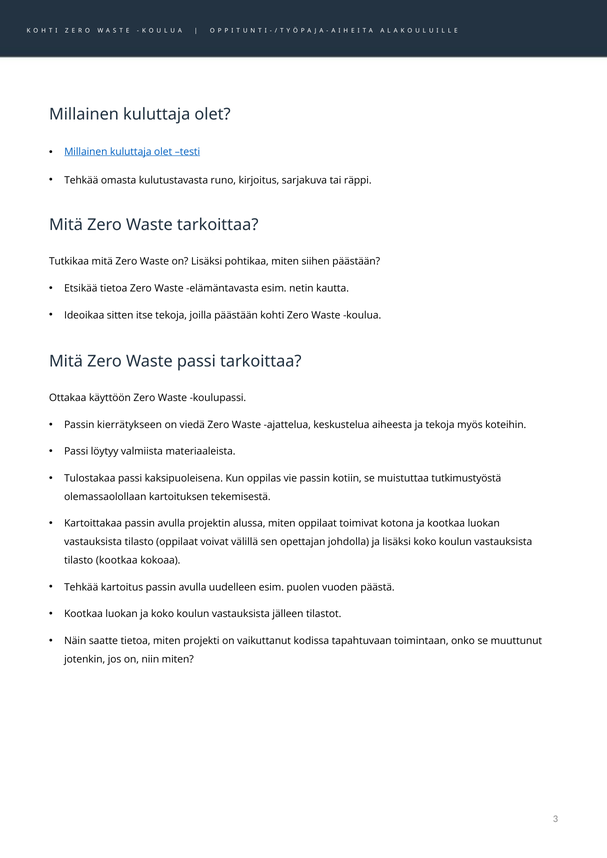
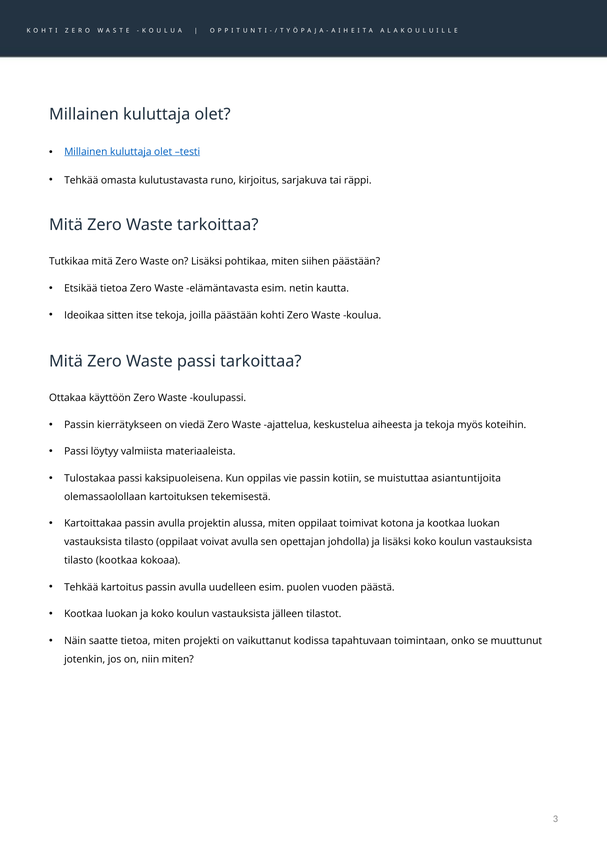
tutkimustyöstä: tutkimustyöstä -> asiantuntijoita
voivat välillä: välillä -> avulla
